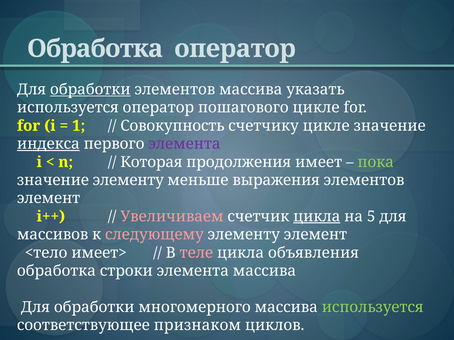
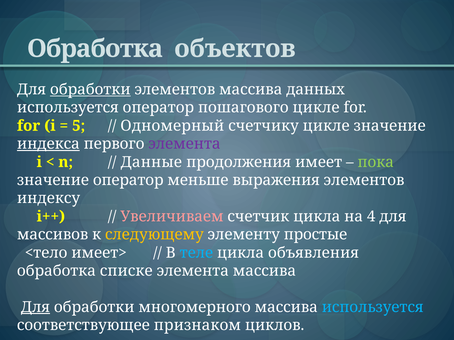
Обработка оператор: оператор -> объектов
указать: указать -> данных
1: 1 -> 5
Совокупность: Совокупность -> Одномерный
Которая: Которая -> Данные
значение элементу: элементу -> оператор
элемент at (49, 199): элемент -> индексу
цикла at (317, 217) underline: present -> none
5: 5 -> 4
следующему colour: pink -> yellow
элементу элемент: элемент -> простые
теле colour: pink -> light blue
строки: строки -> списке
Для at (35, 308) underline: none -> present
используется at (373, 308) colour: light green -> light blue
